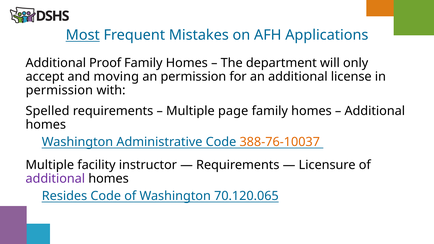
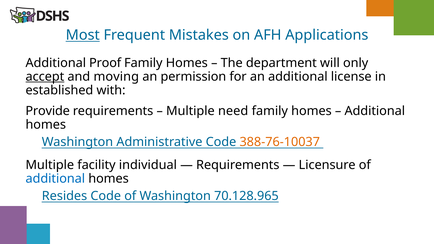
accept underline: none -> present
permission at (59, 90): permission -> established
Spelled: Spelled -> Provide
page: page -> need
instructor: instructor -> individual
additional at (55, 179) colour: purple -> blue
70.120.065: 70.120.065 -> 70.128.965
